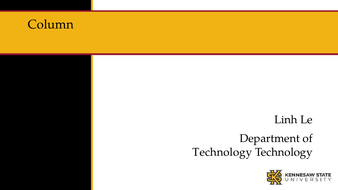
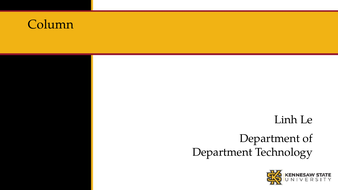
Technology at (222, 152): Technology -> Department
